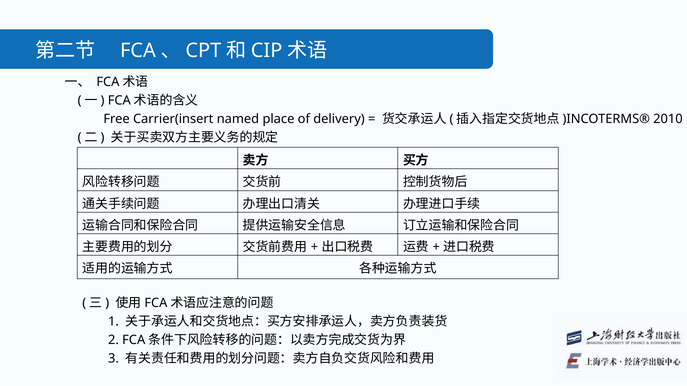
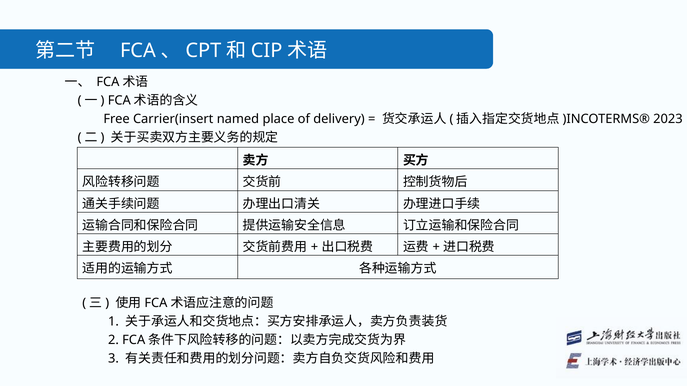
2010: 2010 -> 2023
